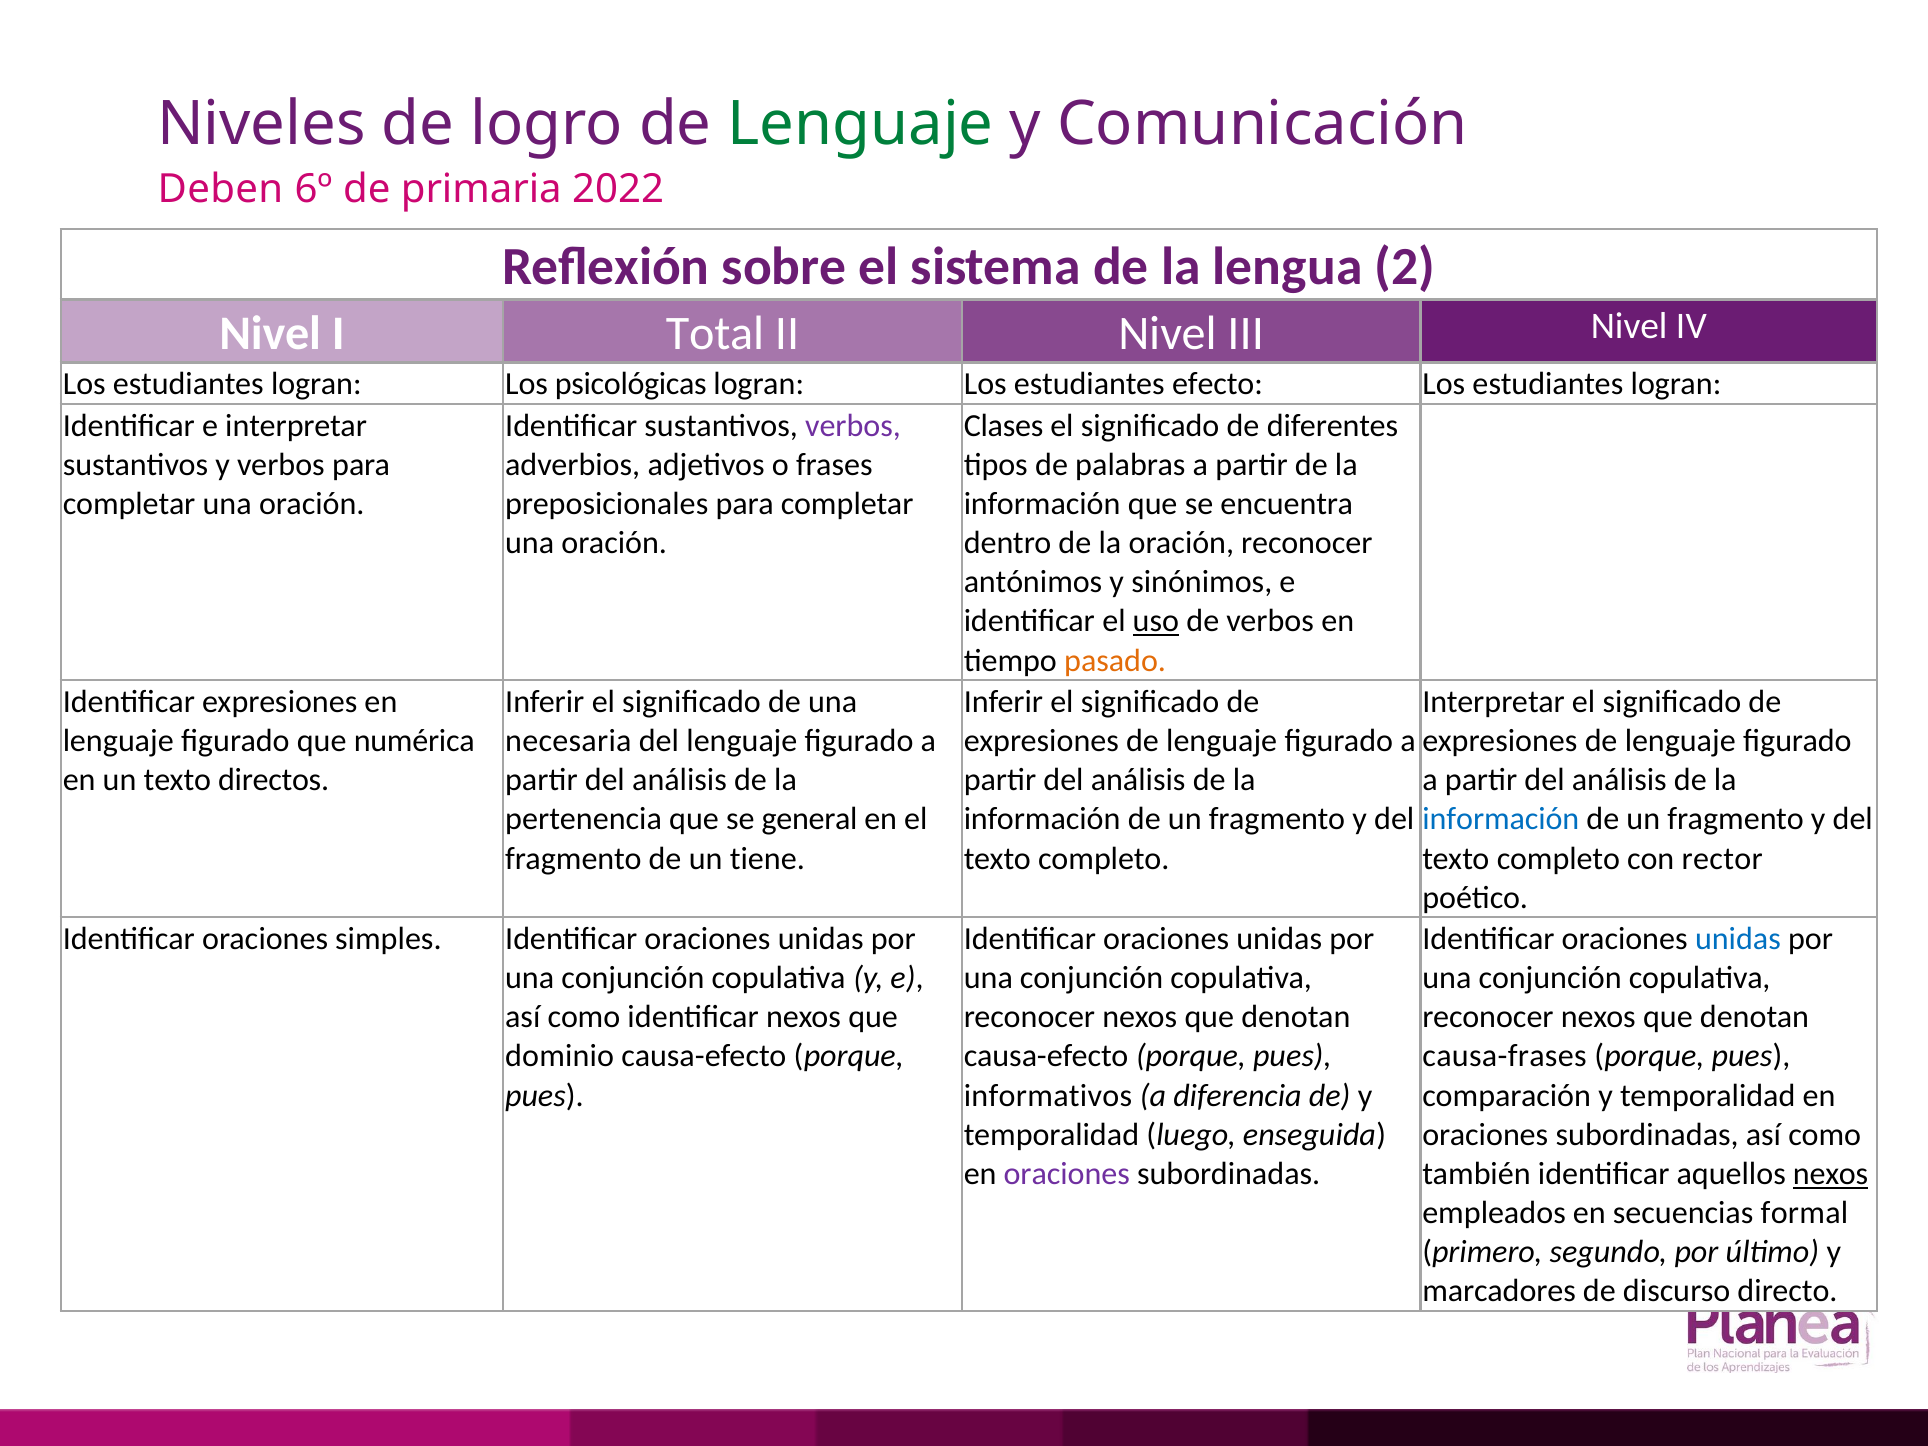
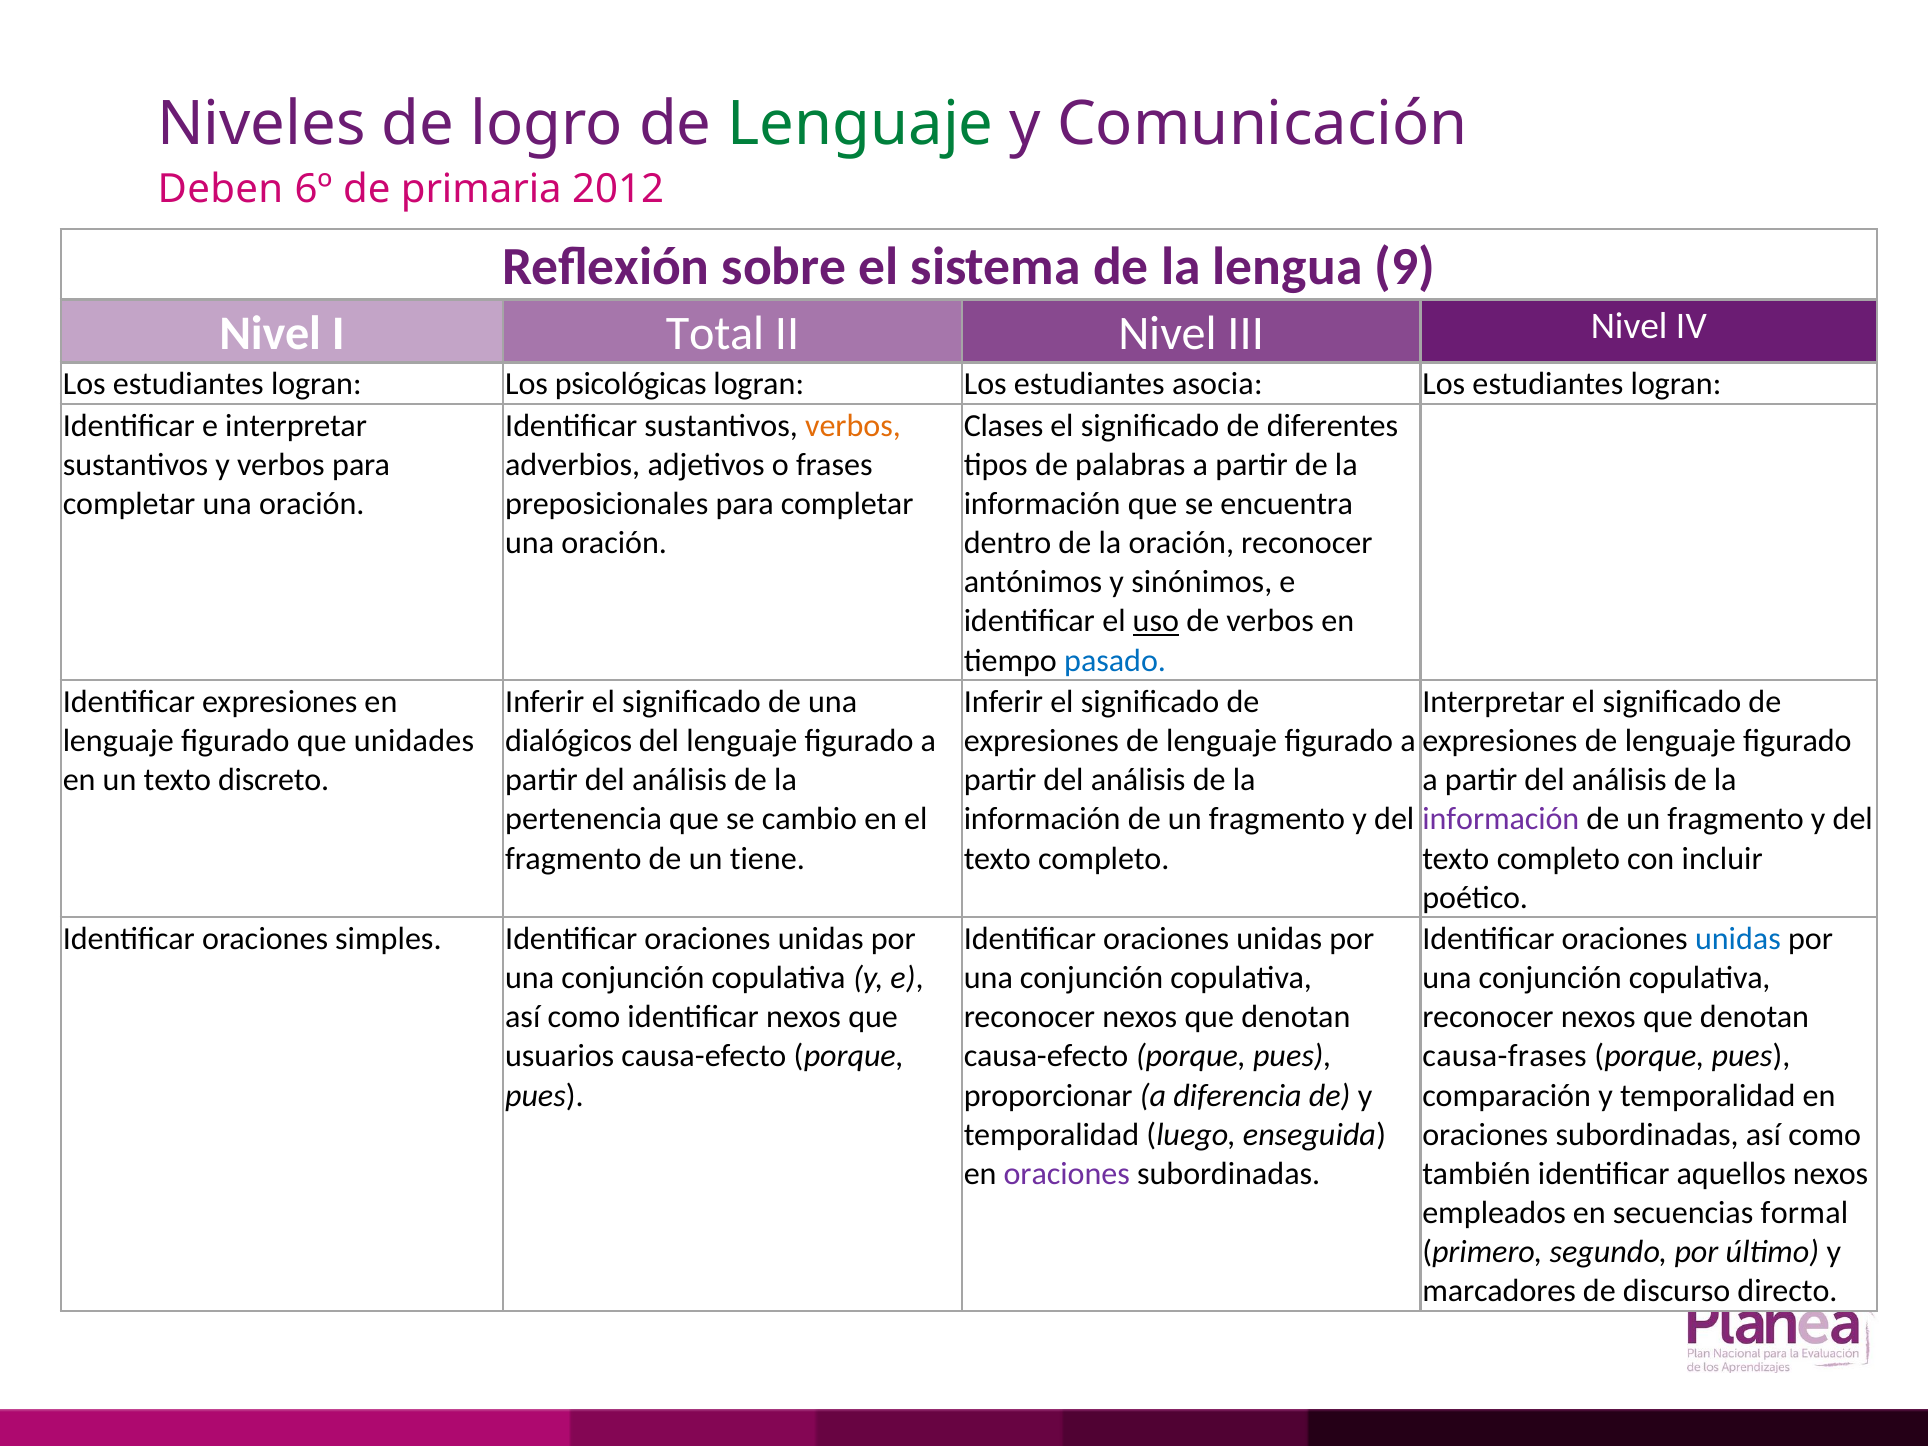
2022: 2022 -> 2012
2: 2 -> 9
efecto: efecto -> asocia
verbos at (853, 426) colour: purple -> orange
pasado colour: orange -> blue
numérica: numérica -> unidades
necesaria: necesaria -> dialógicos
directos: directos -> discreto
general: general -> cambio
información at (1501, 819) colour: blue -> purple
rector: rector -> incluir
dominio: dominio -> usuarios
informativos: informativos -> proporcionar
nexos at (1831, 1174) underline: present -> none
